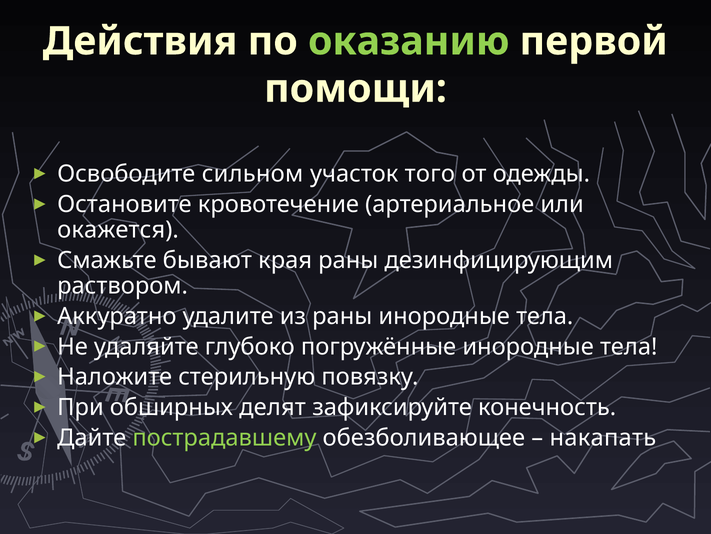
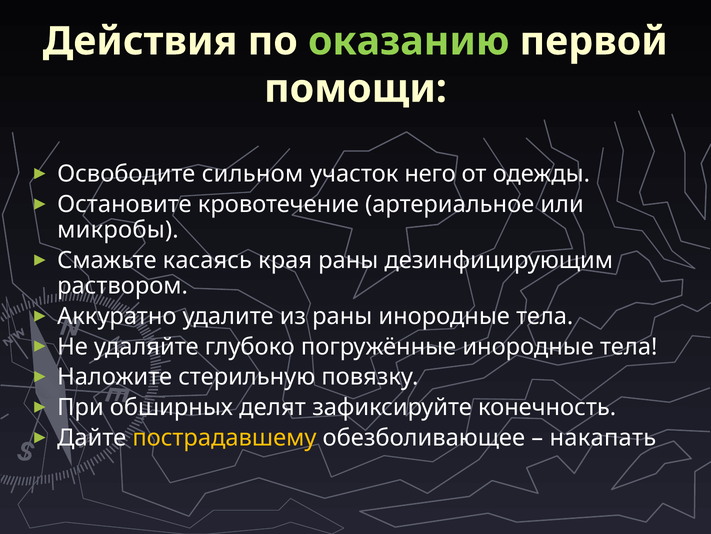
того: того -> него
окажется: окажется -> микробы
бывают: бывают -> касаясь
пострадавшему colour: light green -> yellow
